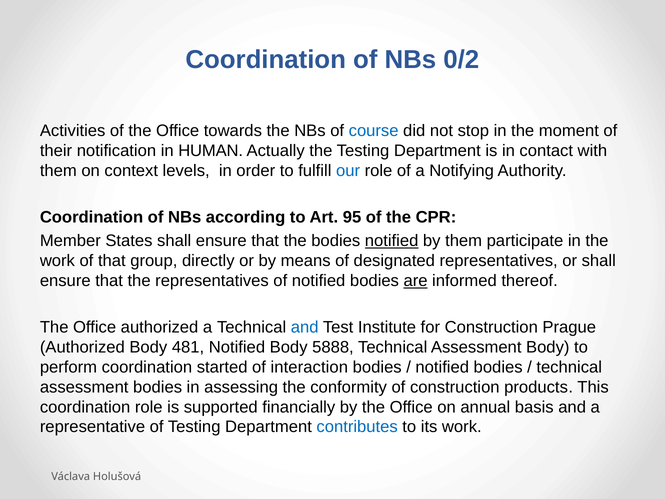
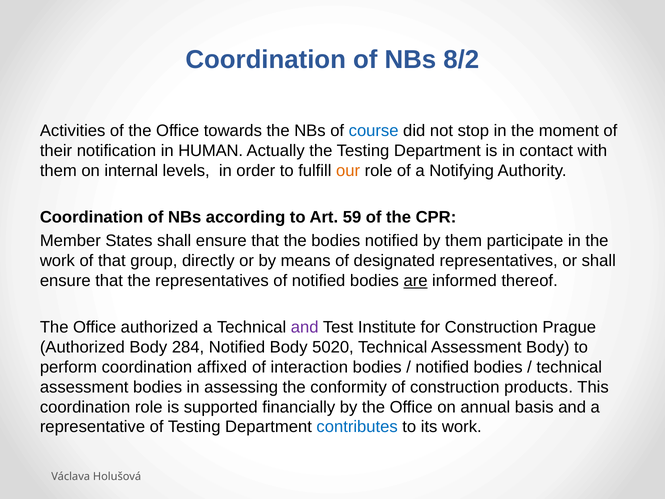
0/2: 0/2 -> 8/2
context: context -> internal
our colour: blue -> orange
95: 95 -> 59
notified at (392, 241) underline: present -> none
and at (305, 327) colour: blue -> purple
481: 481 -> 284
5888: 5888 -> 5020
started: started -> affixed
